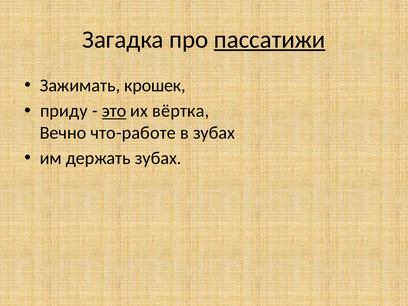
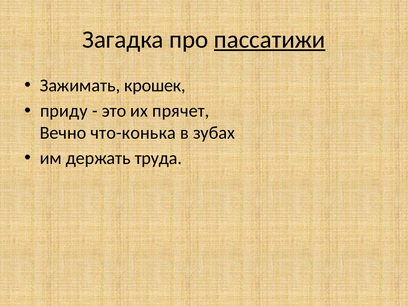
это underline: present -> none
вёртка: вёртка -> прячет
что-работе: что-работе -> что-конька
держать зубах: зубах -> труда
